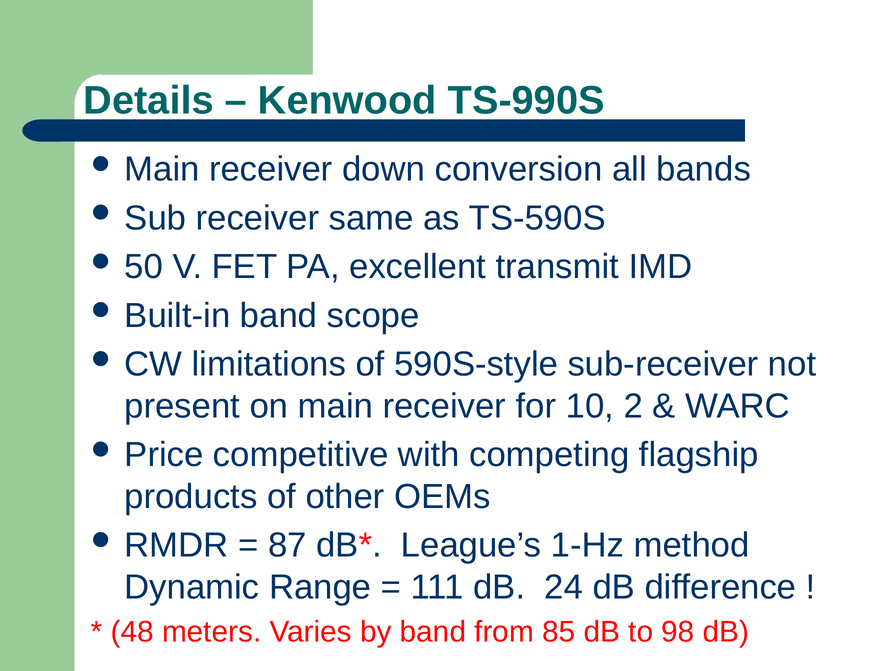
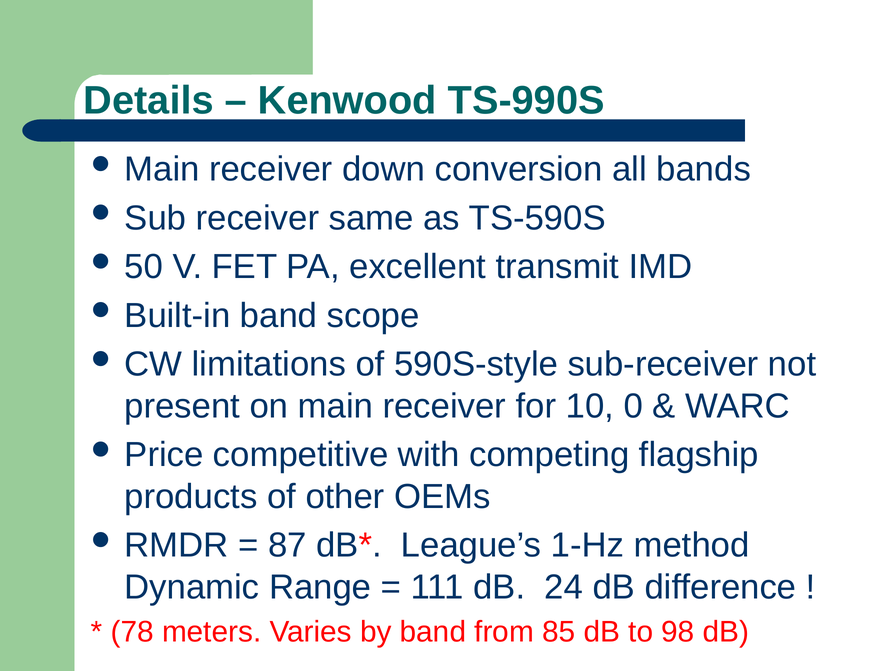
2: 2 -> 0
48: 48 -> 78
